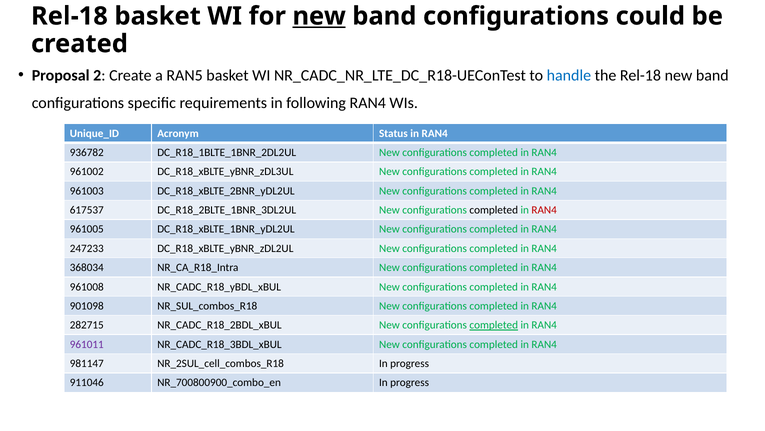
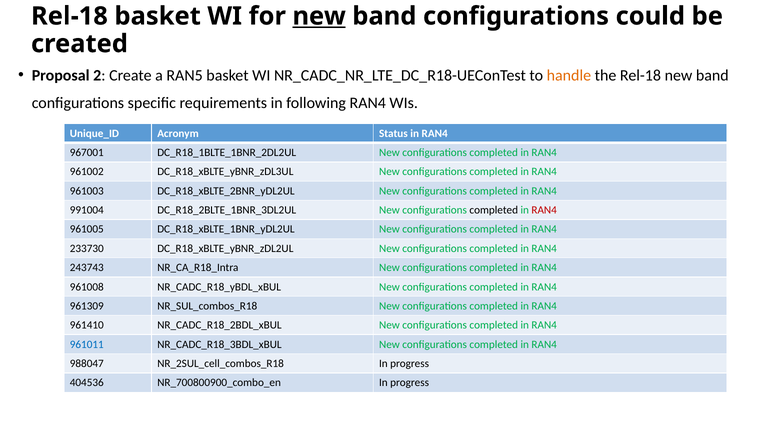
handle colour: blue -> orange
936782: 936782 -> 967001
617537: 617537 -> 991004
247233: 247233 -> 233730
368034: 368034 -> 243743
901098: 901098 -> 961309
282715: 282715 -> 961410
completed at (494, 325) underline: present -> none
961011 colour: purple -> blue
981147: 981147 -> 988047
911046: 911046 -> 404536
